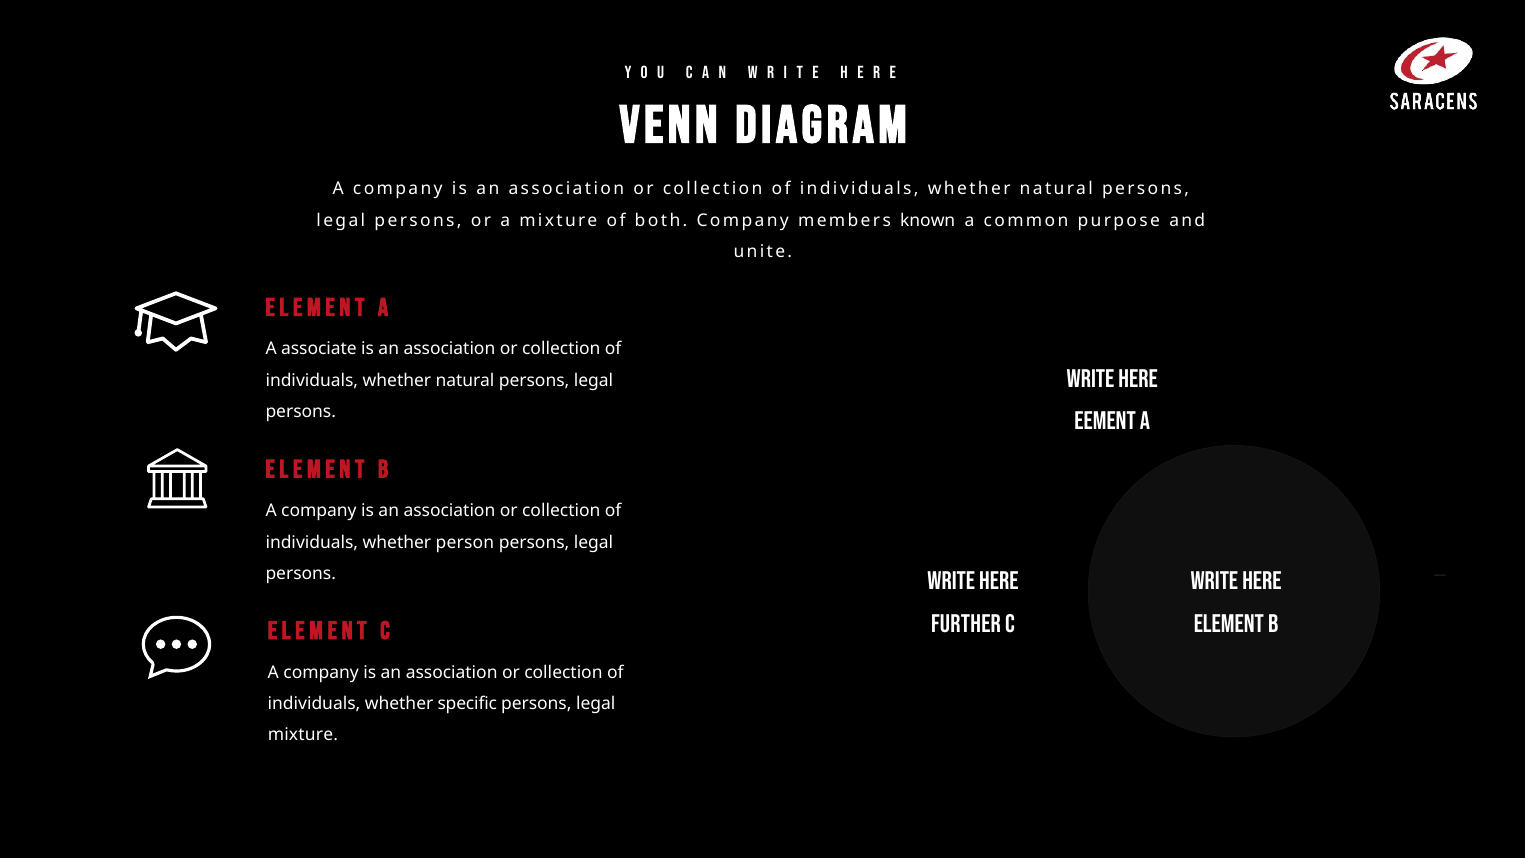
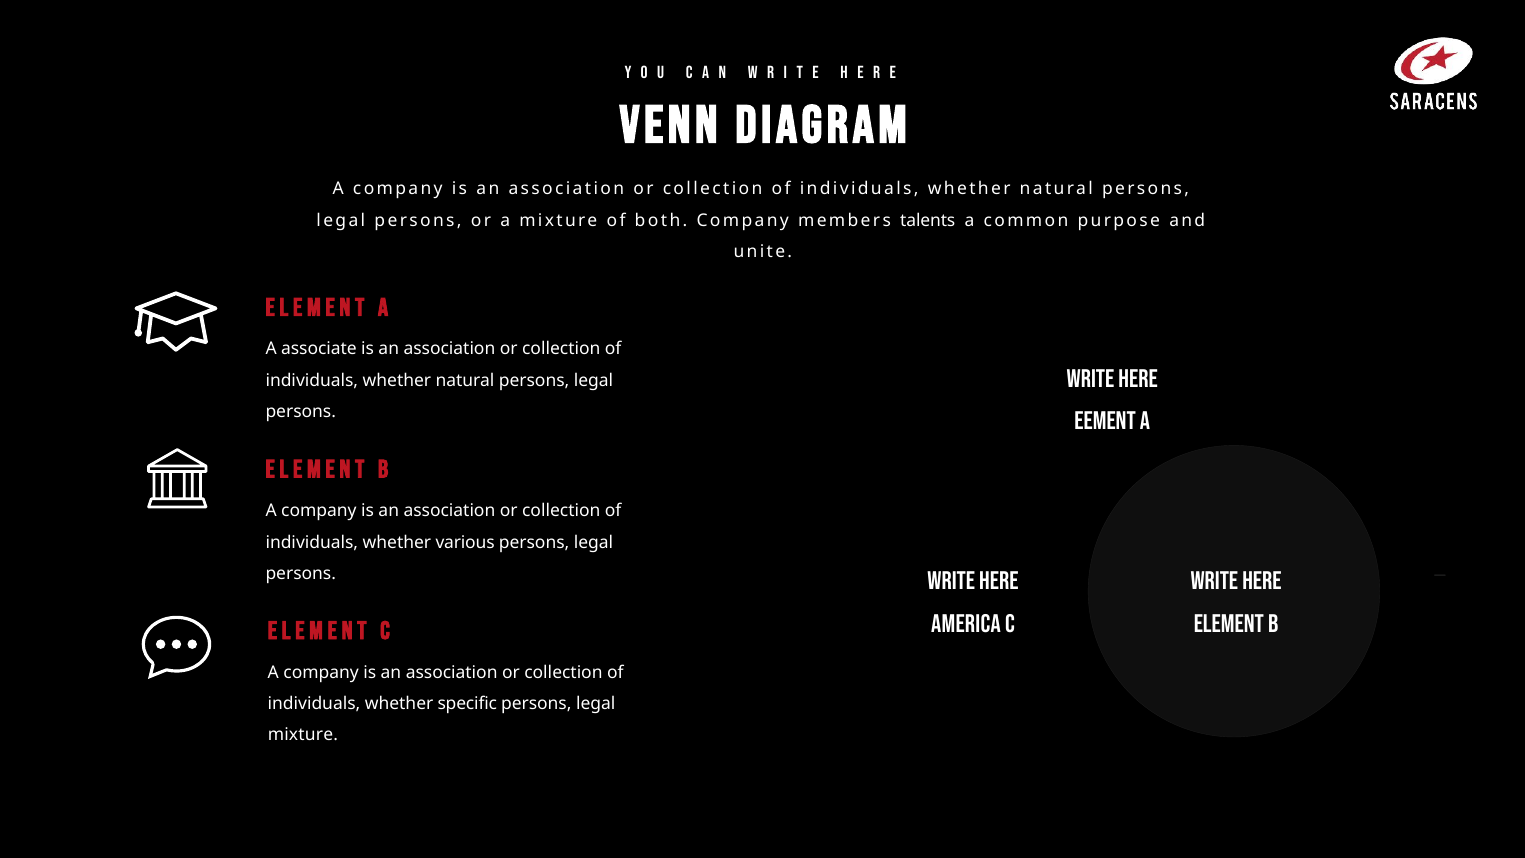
known: known -> talents
person: person -> various
FURTHER: FURTHER -> AMERICA
